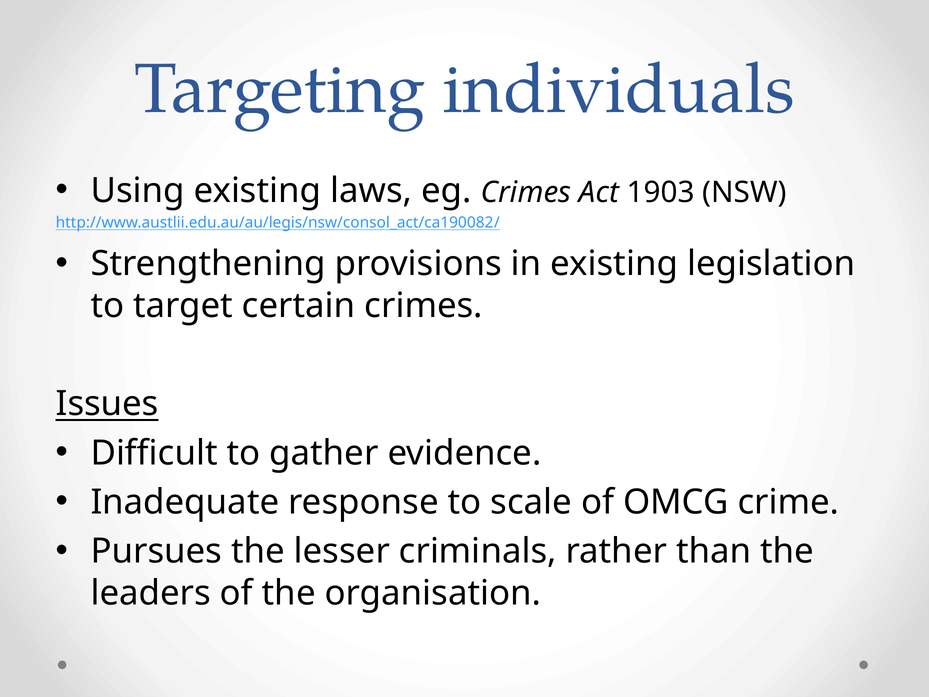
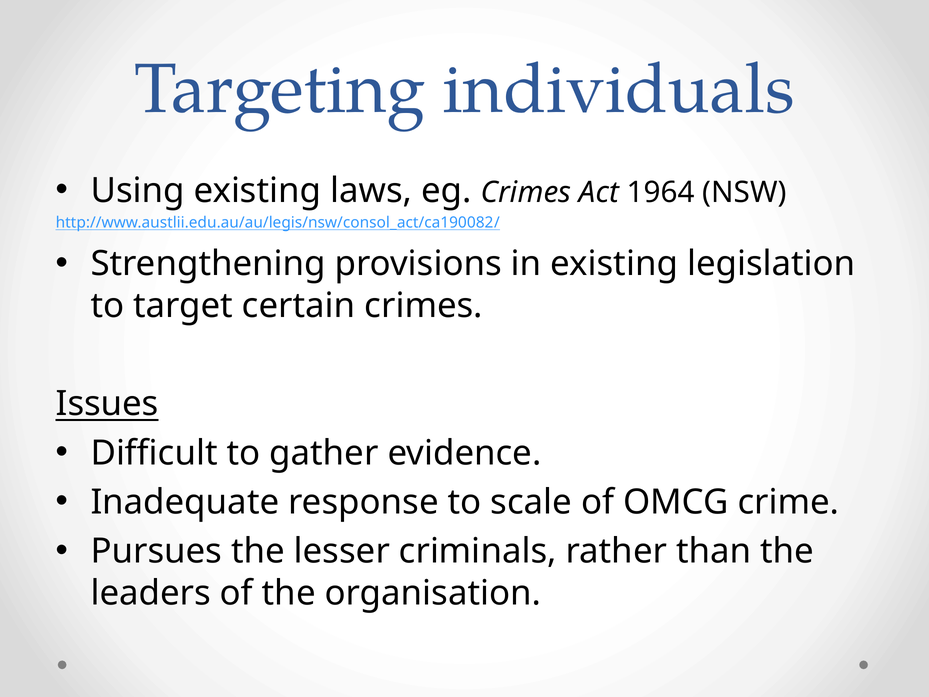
1903: 1903 -> 1964
